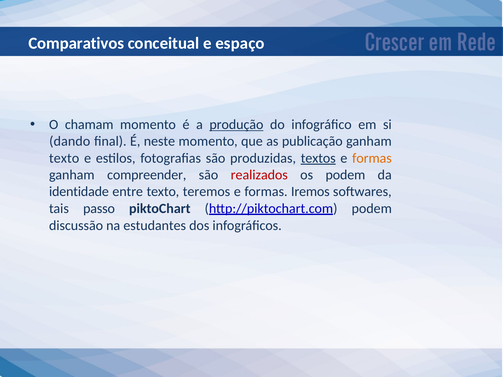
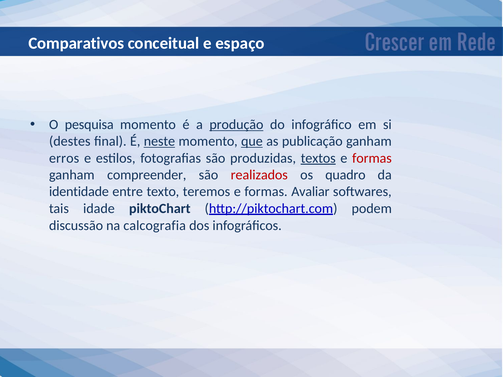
chamam: chamam -> pesquisa
dando: dando -> destes
neste underline: none -> present
que underline: none -> present
texto at (64, 158): texto -> erros
formas at (372, 158) colour: orange -> red
os podem: podem -> quadro
Iremos: Iremos -> Avaliar
passo: passo -> idade
estudantes: estudantes -> calcografia
